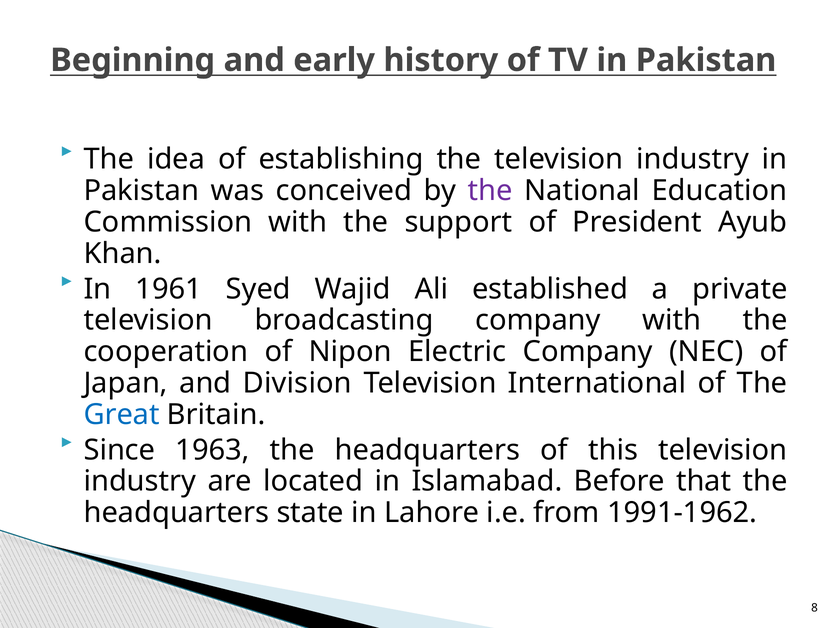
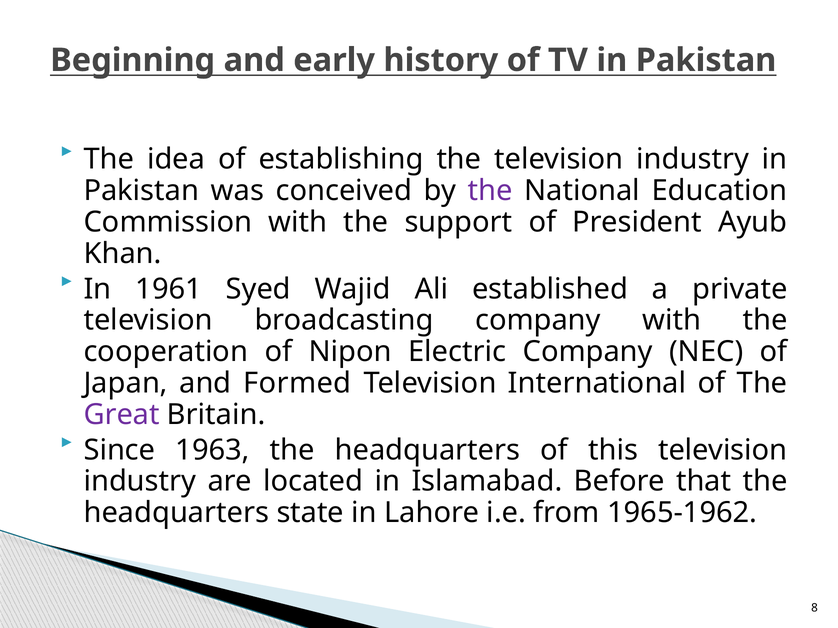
Division: Division -> Formed
Great colour: blue -> purple
1991-1962: 1991-1962 -> 1965-1962
